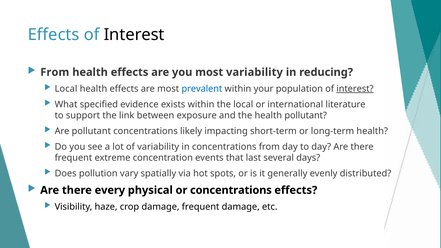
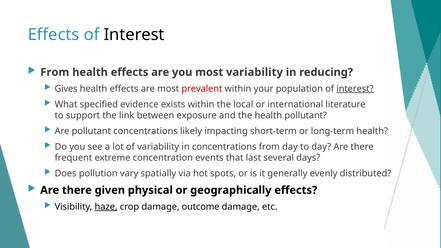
Local at (66, 89): Local -> Gives
prevalent colour: blue -> red
every: every -> given
or concentrations: concentrations -> geographically
haze underline: none -> present
damage frequent: frequent -> outcome
